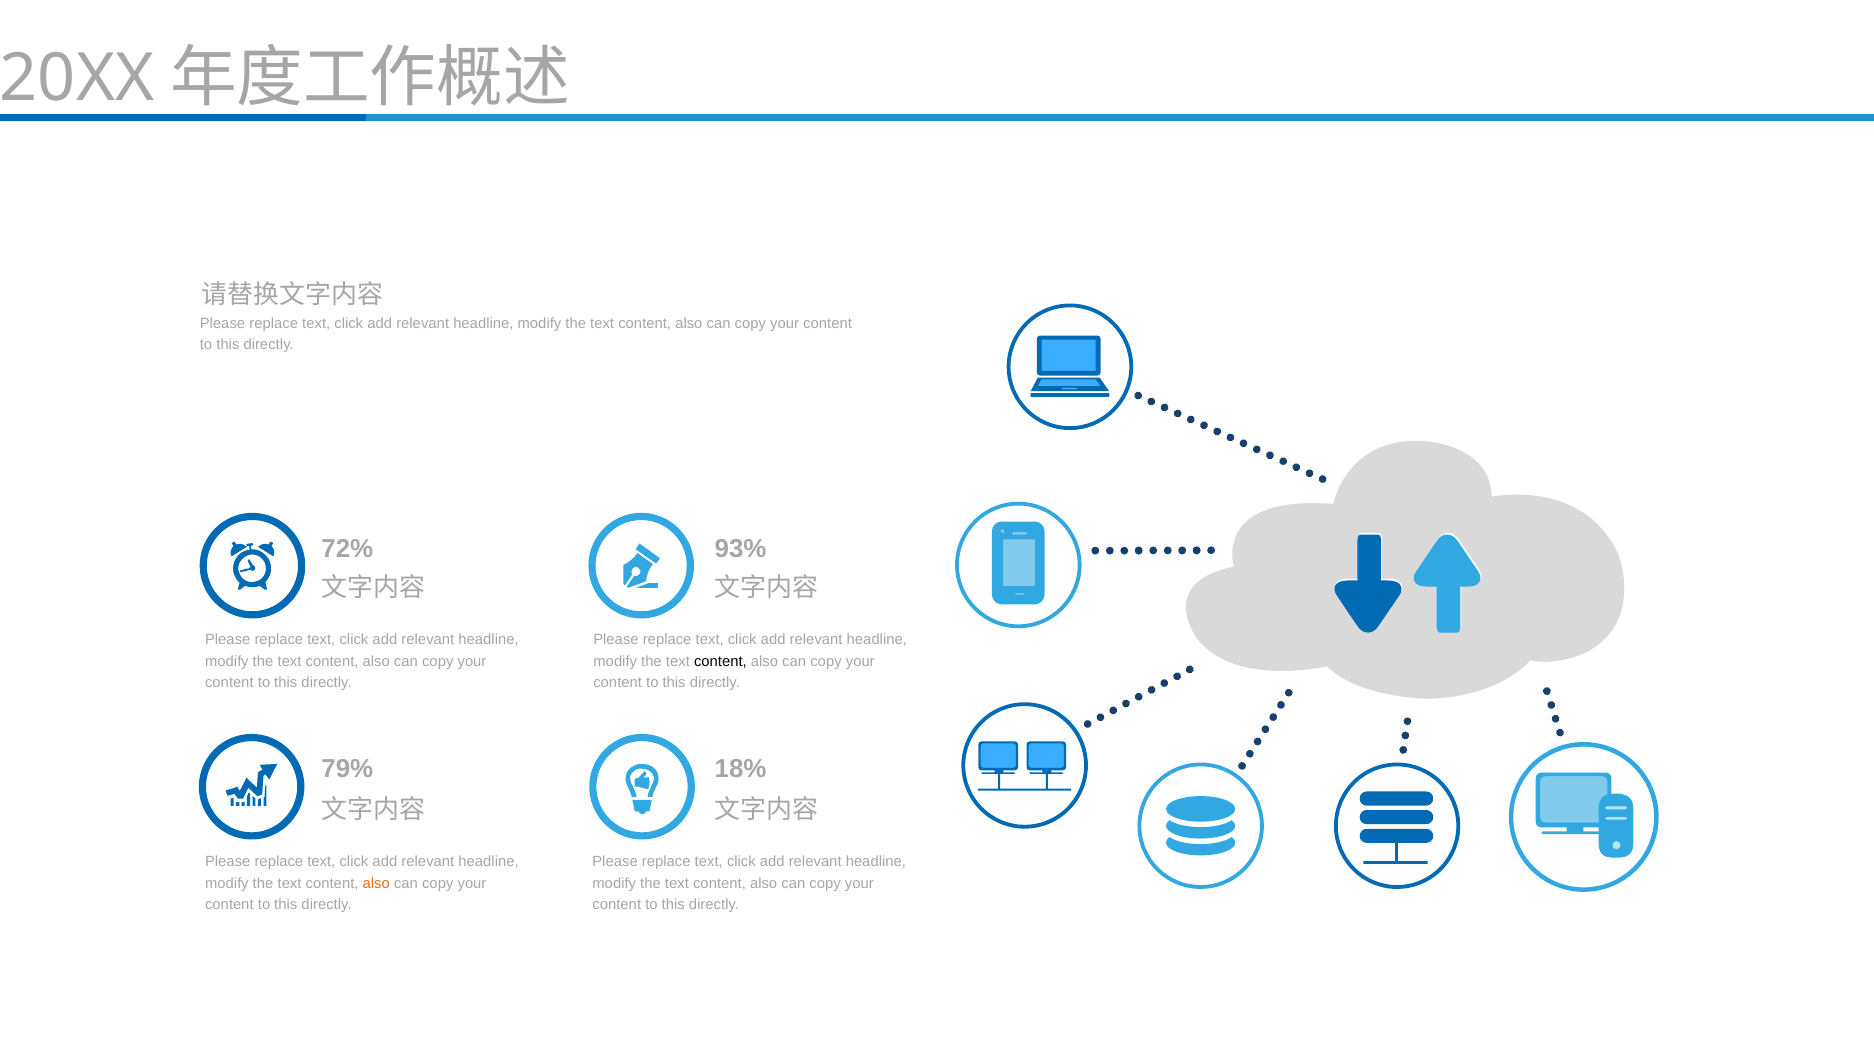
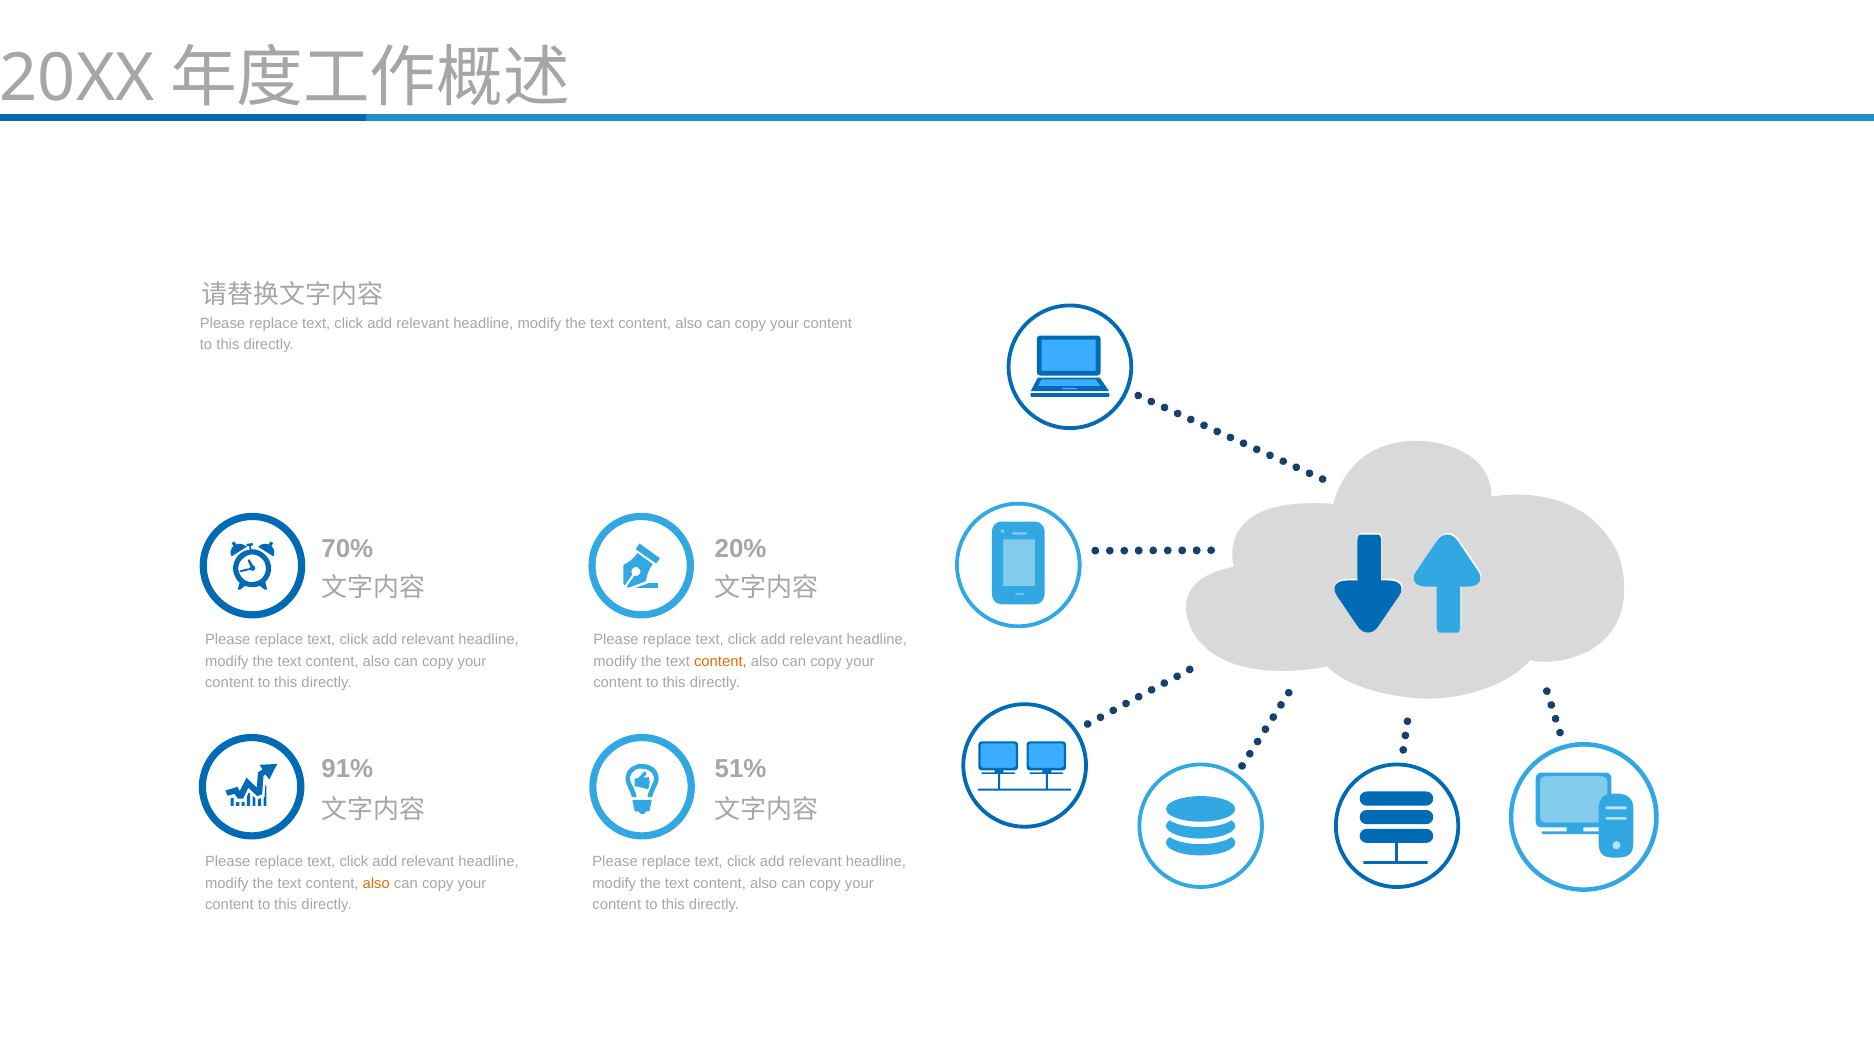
72%: 72% -> 70%
93%: 93% -> 20%
content at (720, 661) colour: black -> orange
79%: 79% -> 91%
18%: 18% -> 51%
